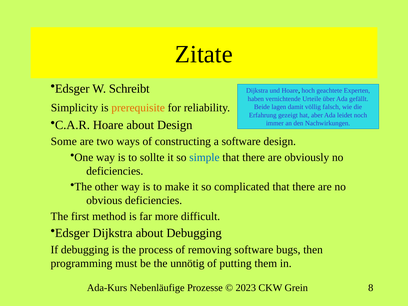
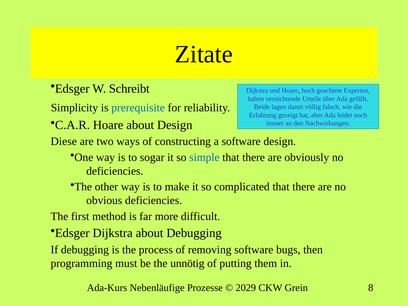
prerequisite colour: orange -> blue
Some: Some -> Diese
sollte: sollte -> sogar
2023: 2023 -> 2029
